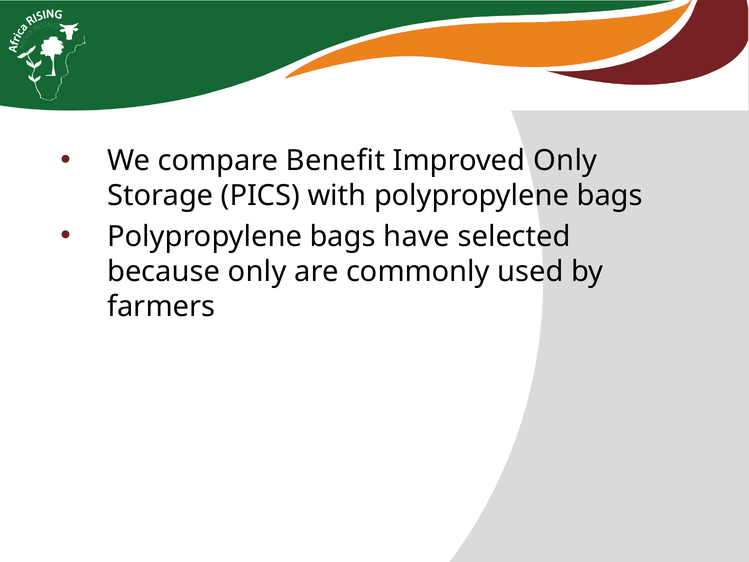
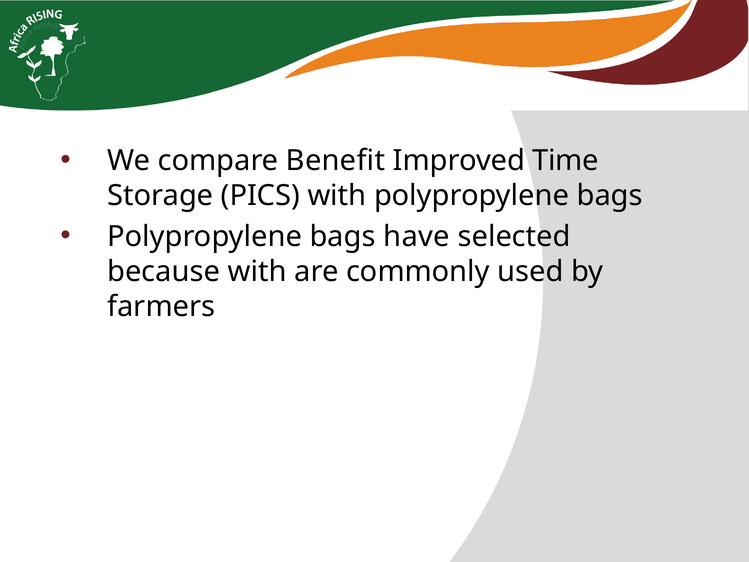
Improved Only: Only -> Time
because only: only -> with
